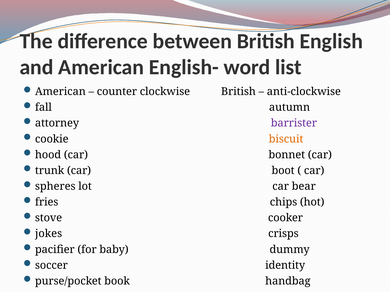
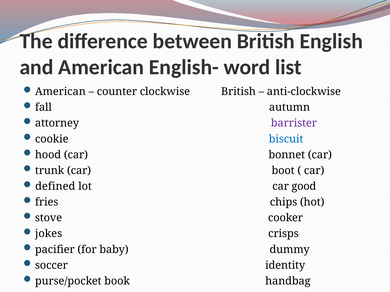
biscuit colour: orange -> blue
spheres: spheres -> defined
bear: bear -> good
